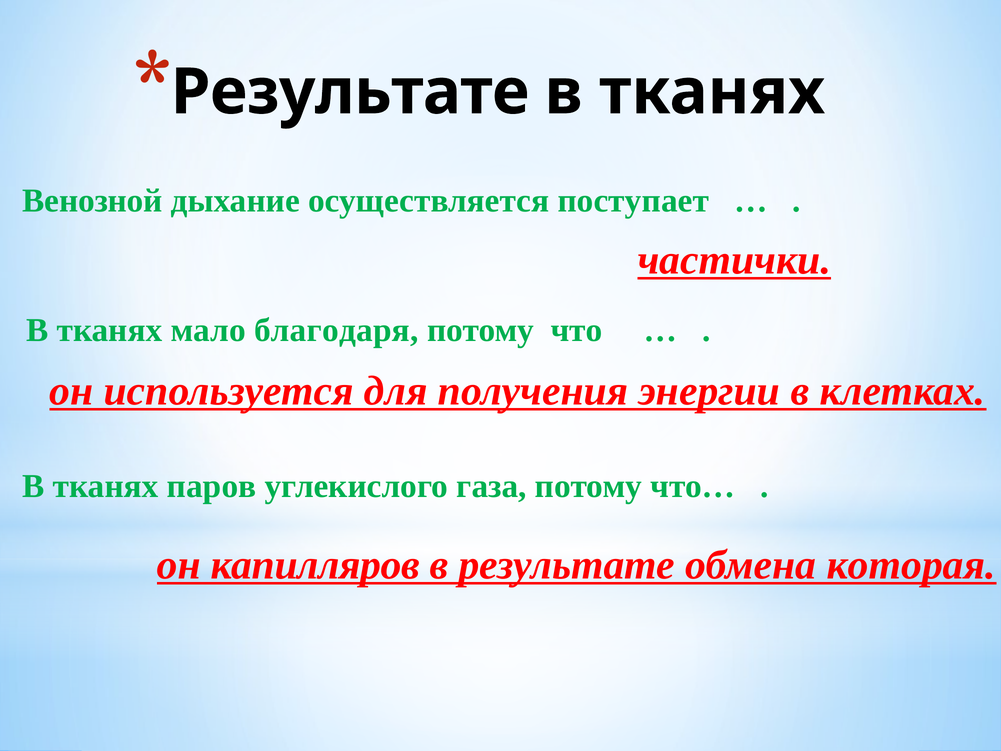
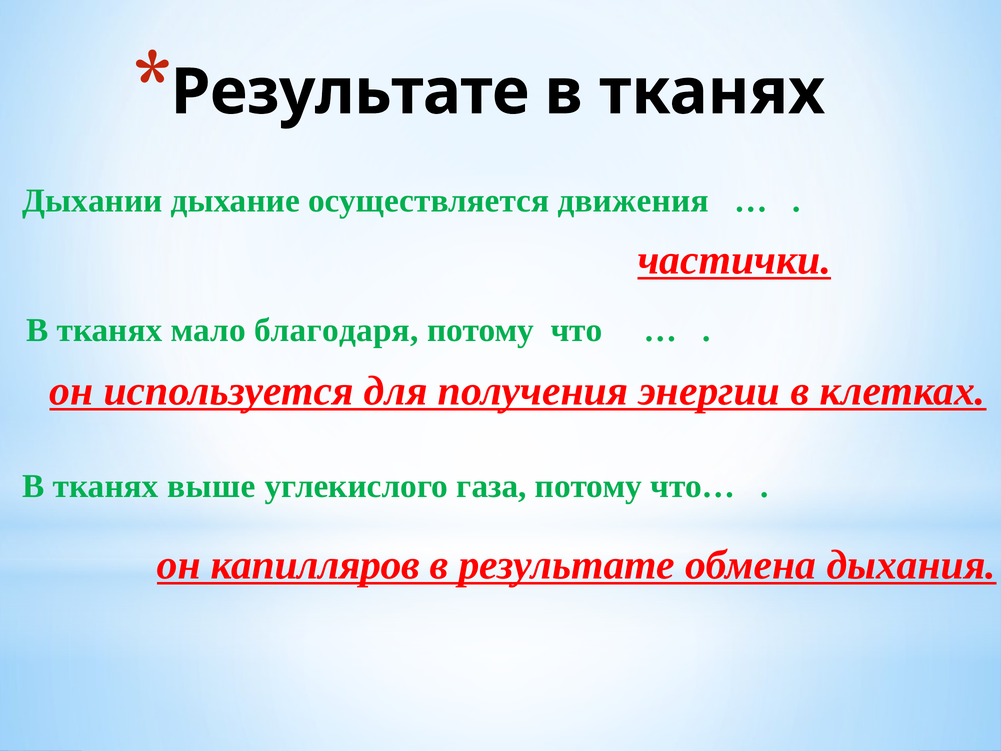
Венозной: Венозной -> Дыхании
поступает: поступает -> движения
паров: паров -> выше
которая: которая -> дыхания
